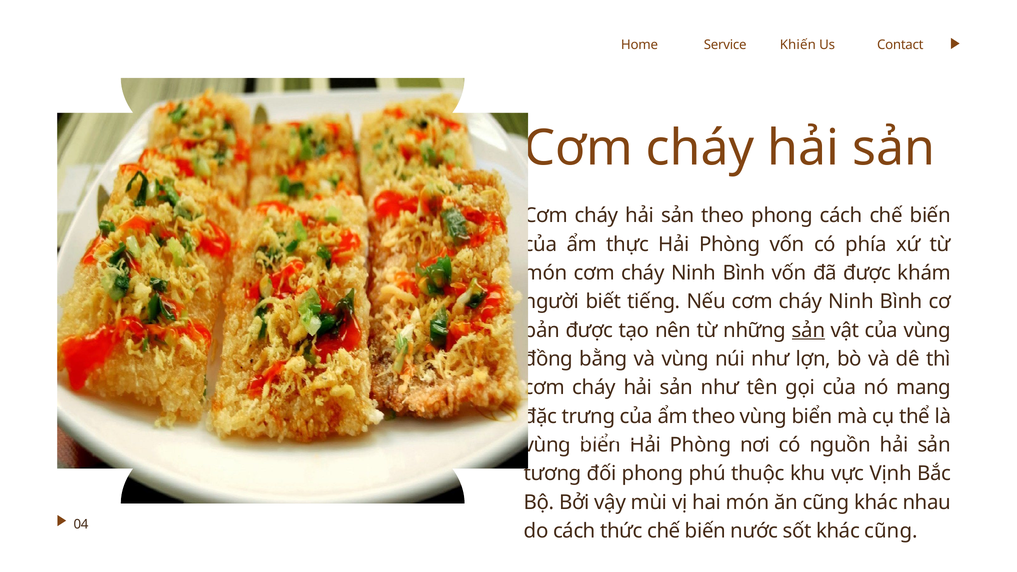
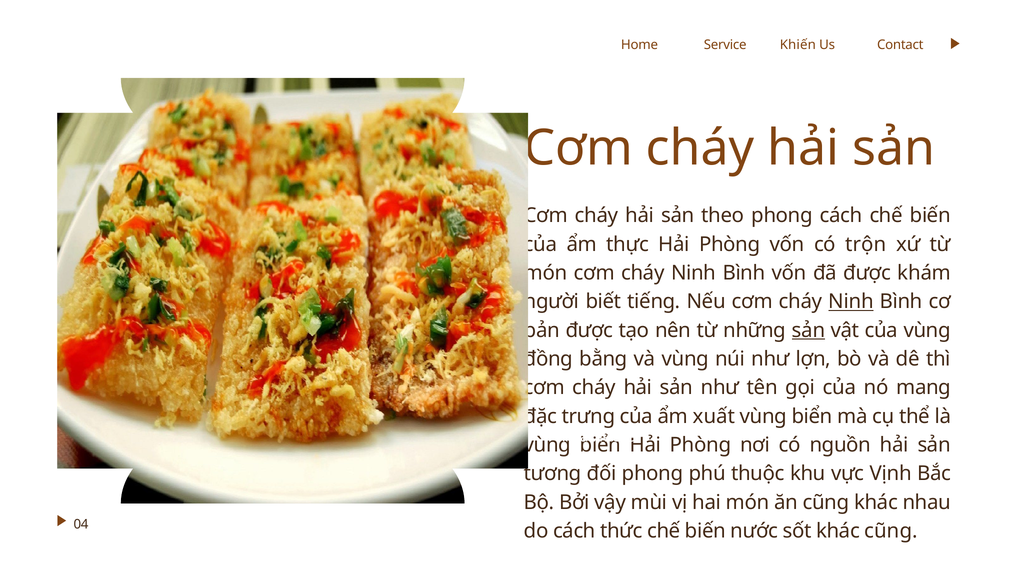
phía: phía -> trộn
Ninh at (851, 302) underline: none -> present
ẩm theo: theo -> xuất
Cách at (579, 437): Cách -> Khác
